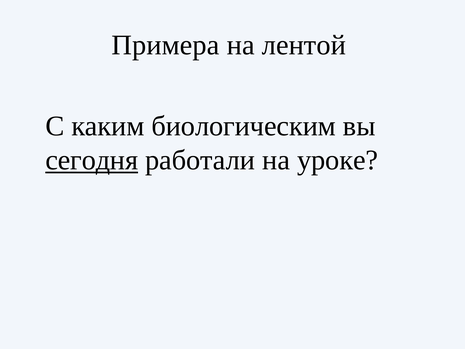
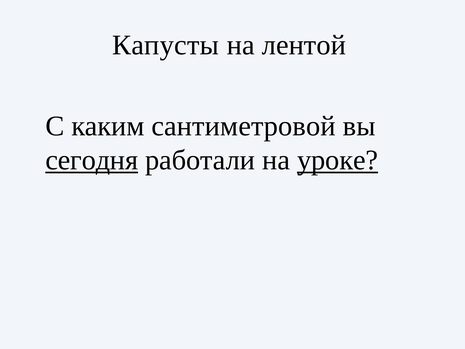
Примера: Примера -> Капусты
биологическим: биологическим -> сантиметровой
уроке underline: none -> present
